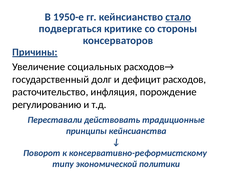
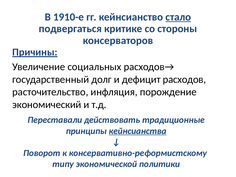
1950-е: 1950-е -> 1910-е
регулированию: регулированию -> экономический
кейнсианства underline: none -> present
